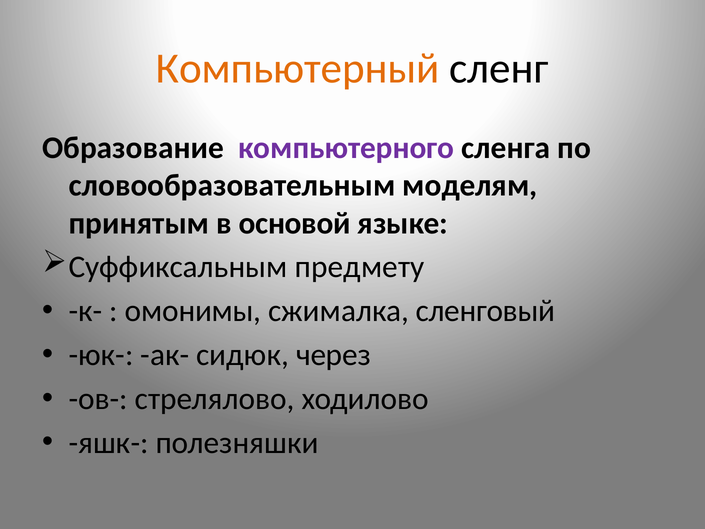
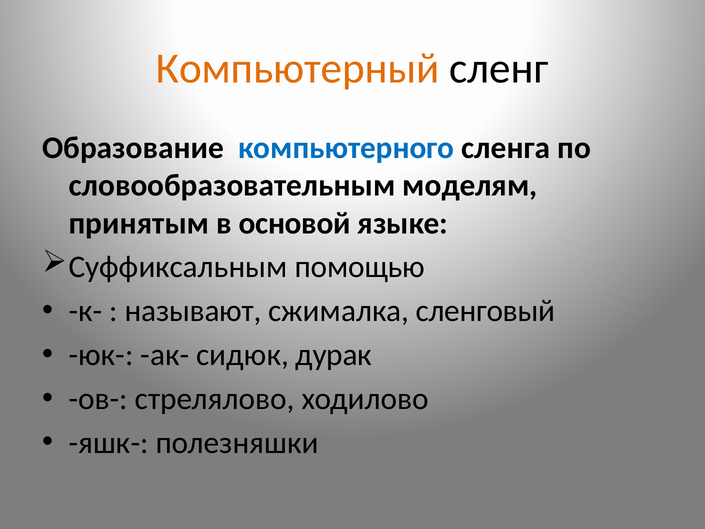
компьютерного colour: purple -> blue
предмету: предмету -> помощью
омонимы: омонимы -> называют
через: через -> дурак
